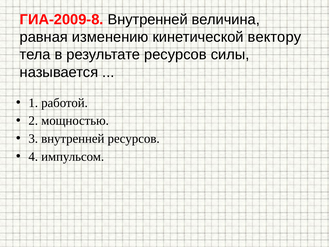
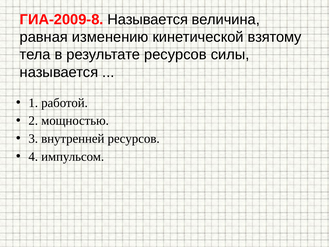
ГИА-2009-8 Внутренней: Внутренней -> Называется
вектору: вектору -> взятому
